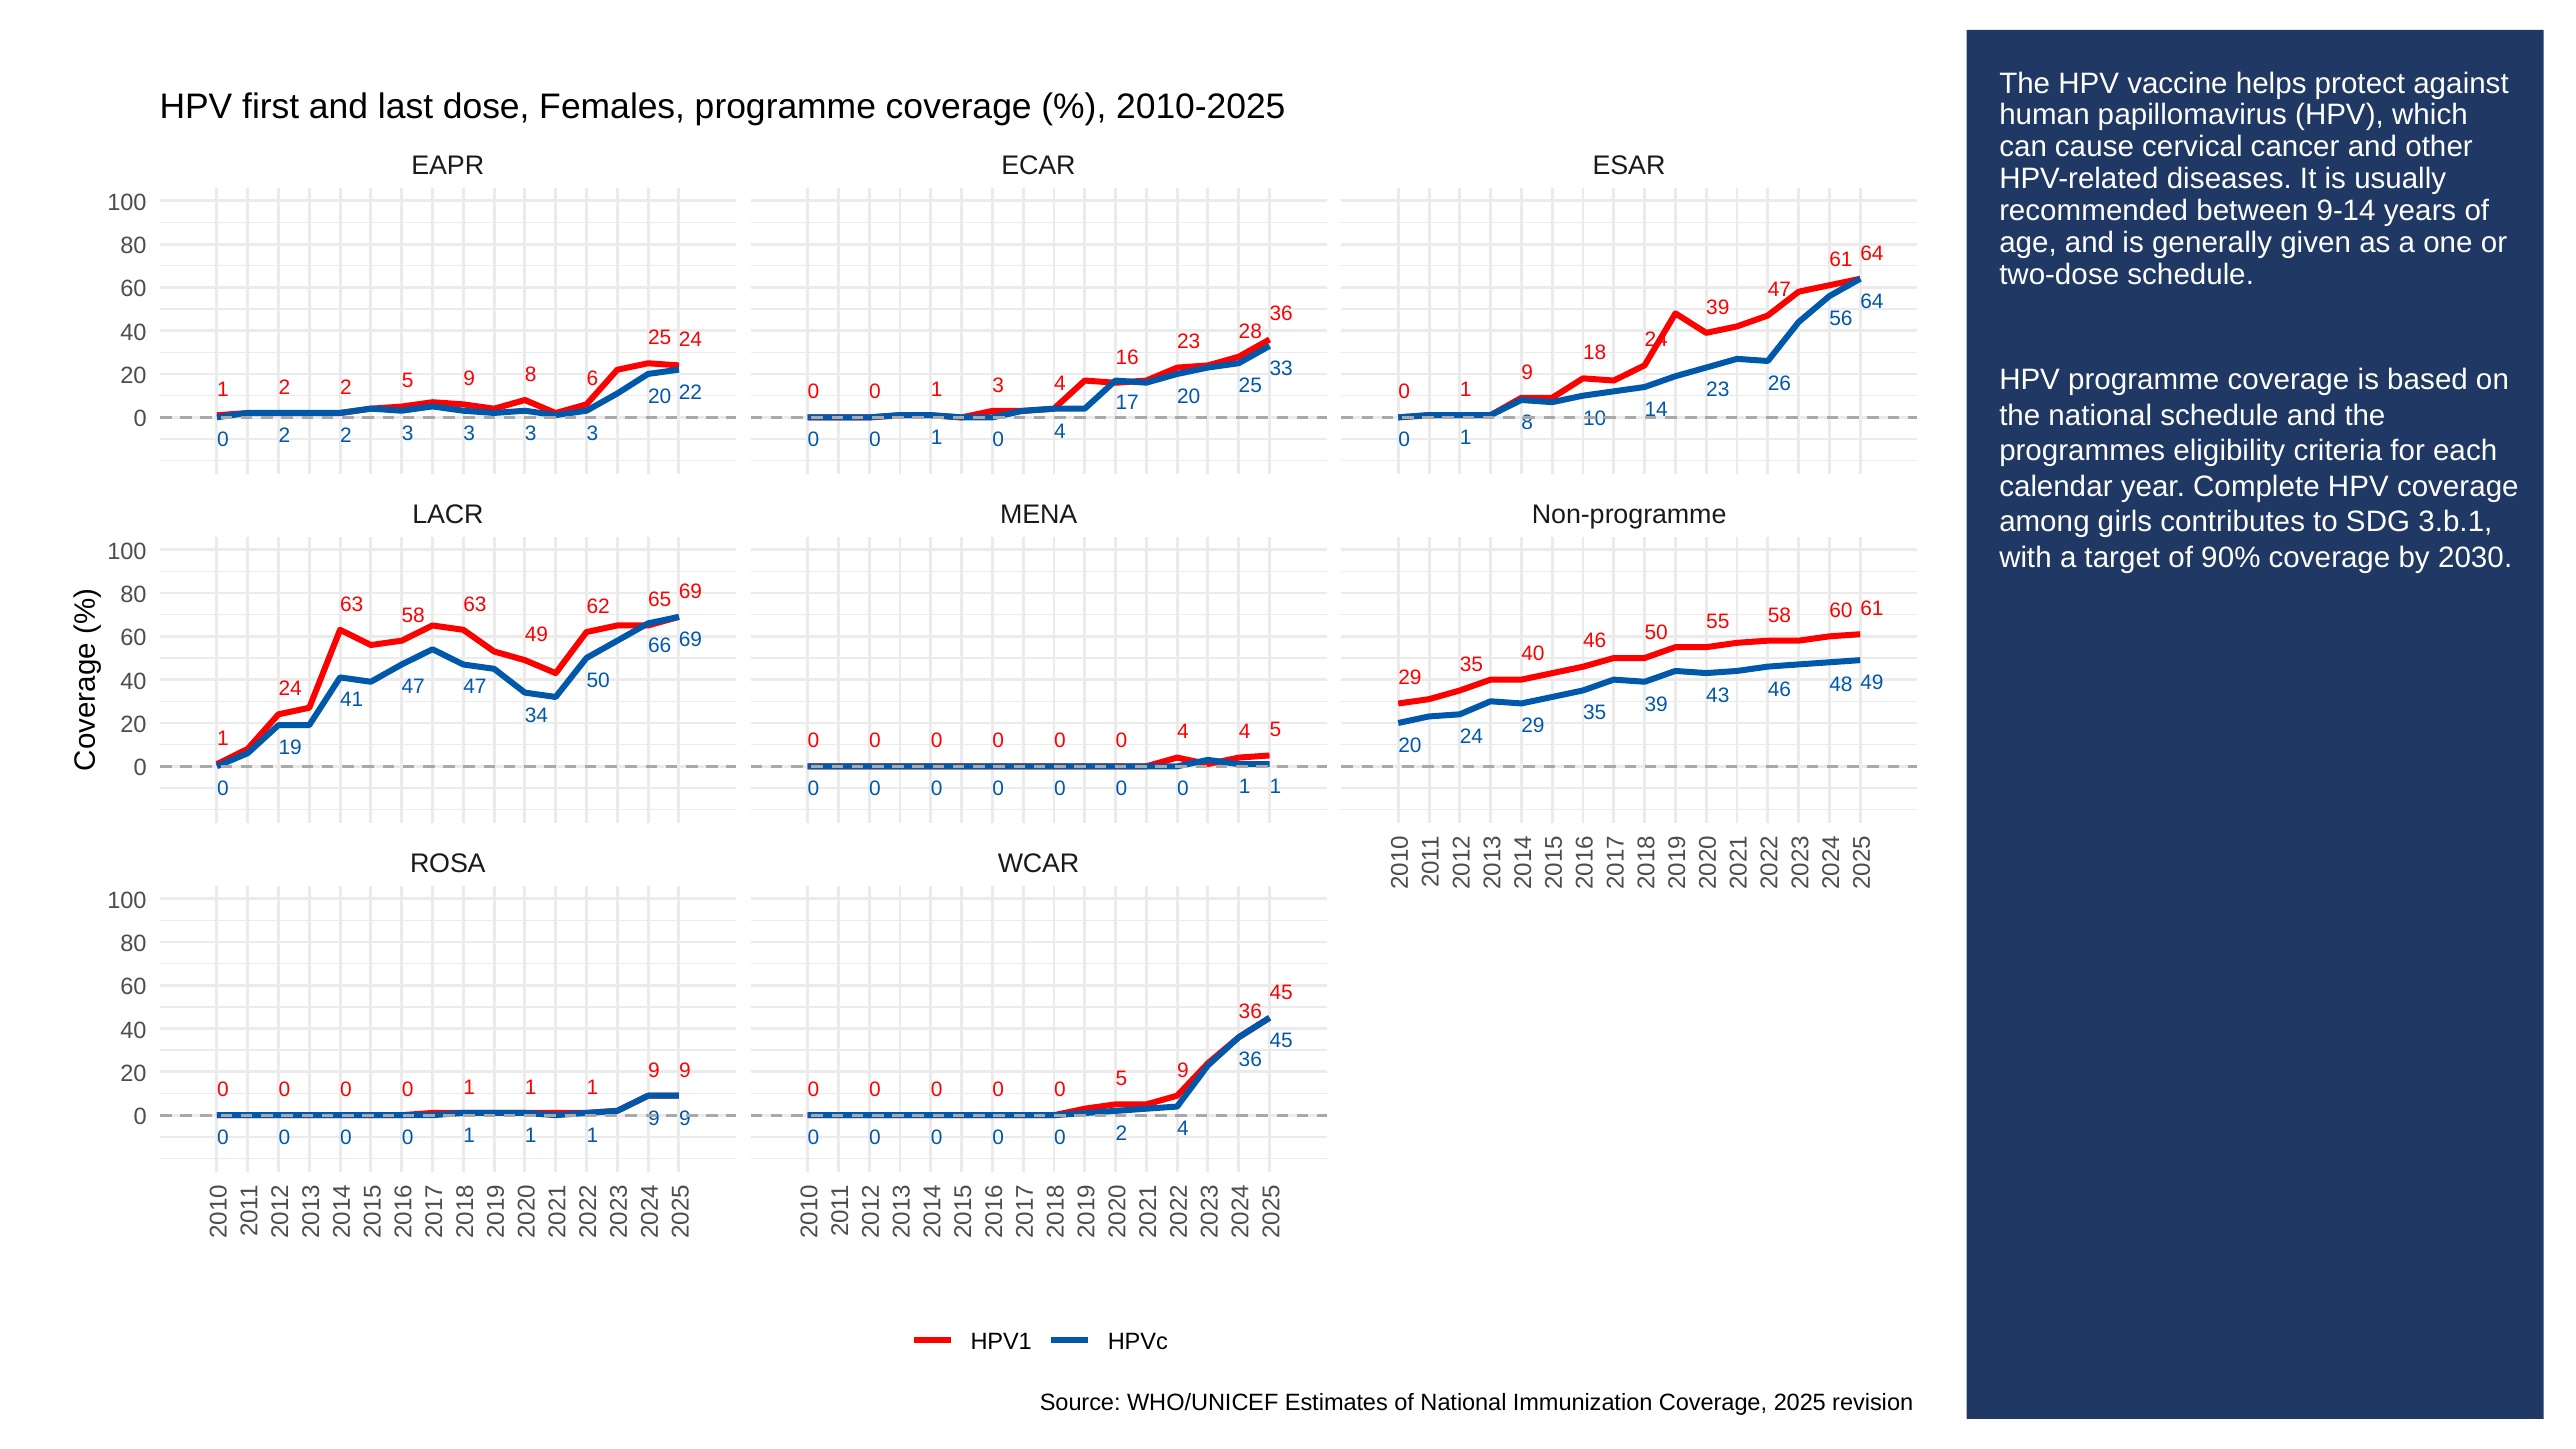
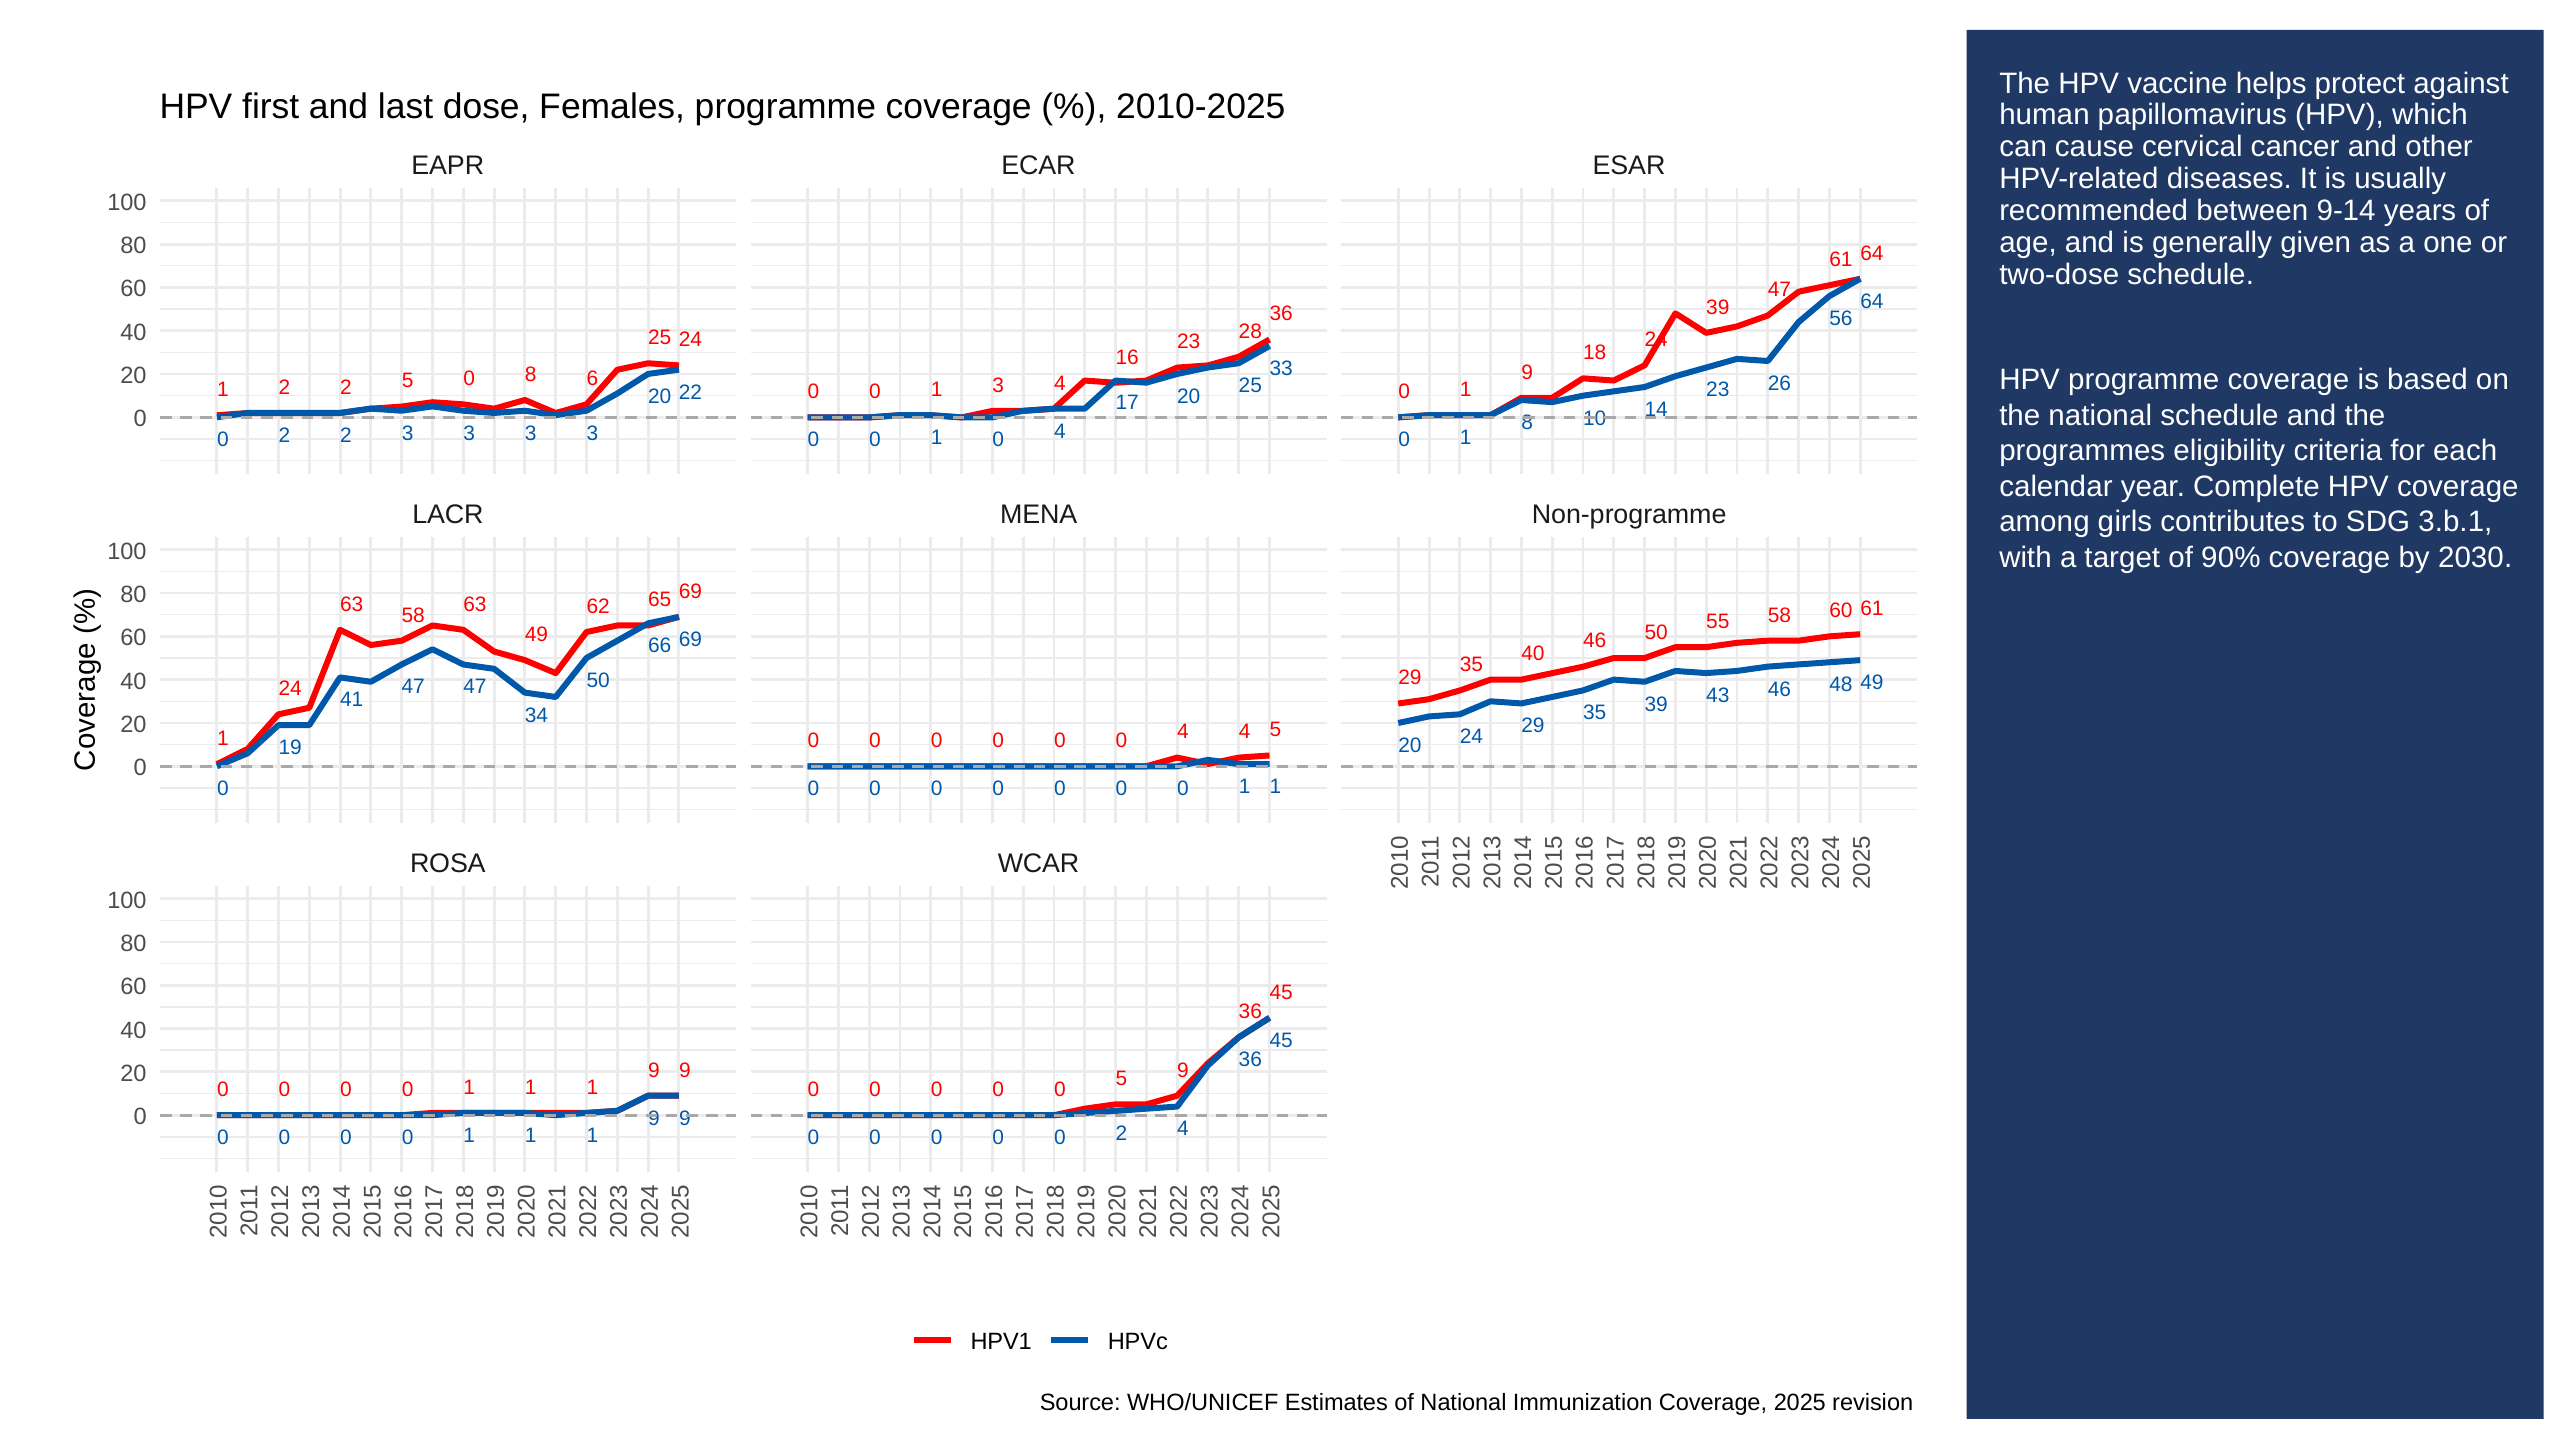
2 2 5 9: 9 -> 0
